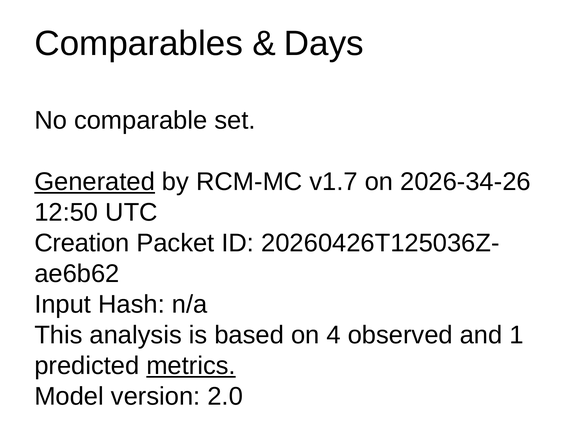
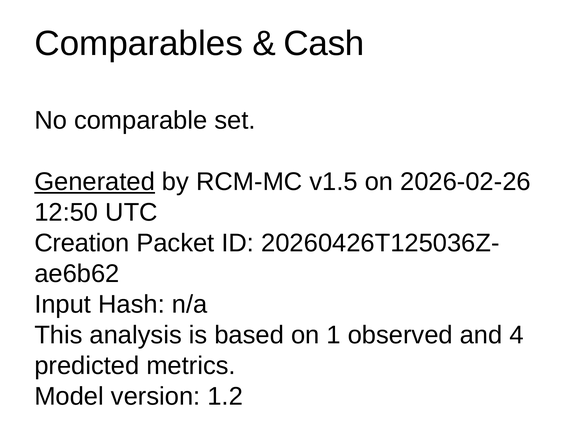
Days: Days -> Cash
v1.7: v1.7 -> v1.5
2026-34-26: 2026-34-26 -> 2026-02-26
4: 4 -> 1
1: 1 -> 4
metrics underline: present -> none
2.0: 2.0 -> 1.2
